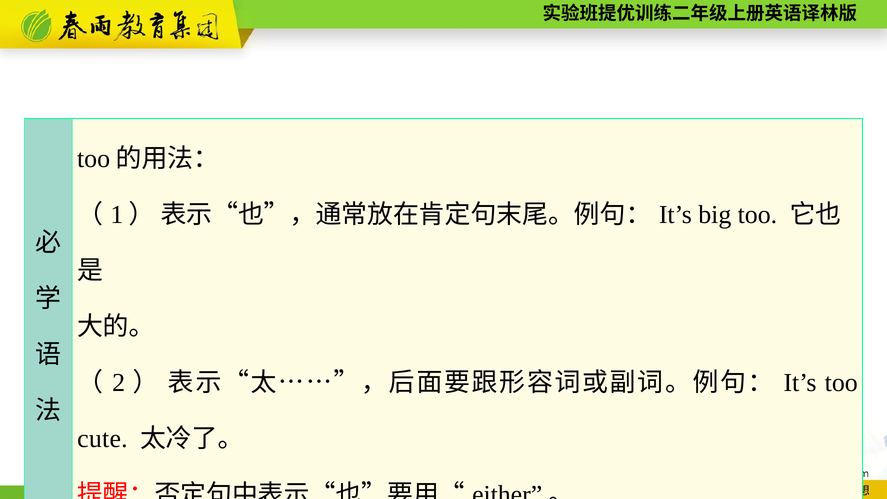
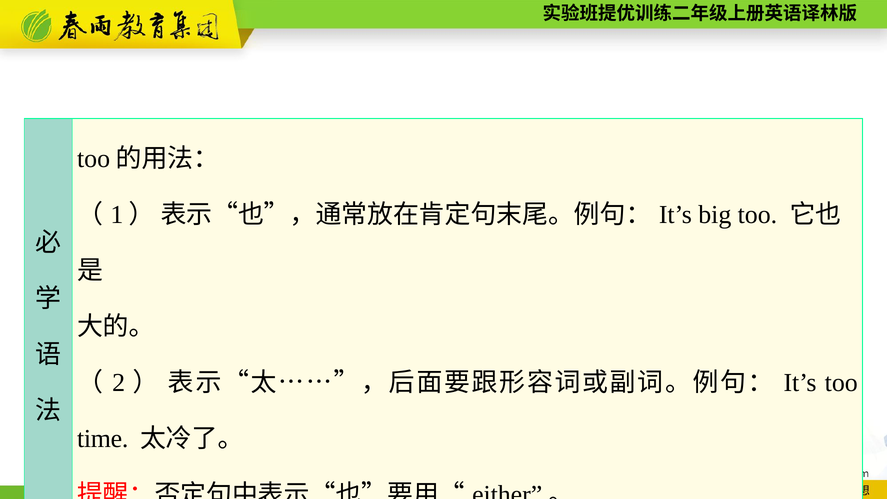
cute: cute -> time
